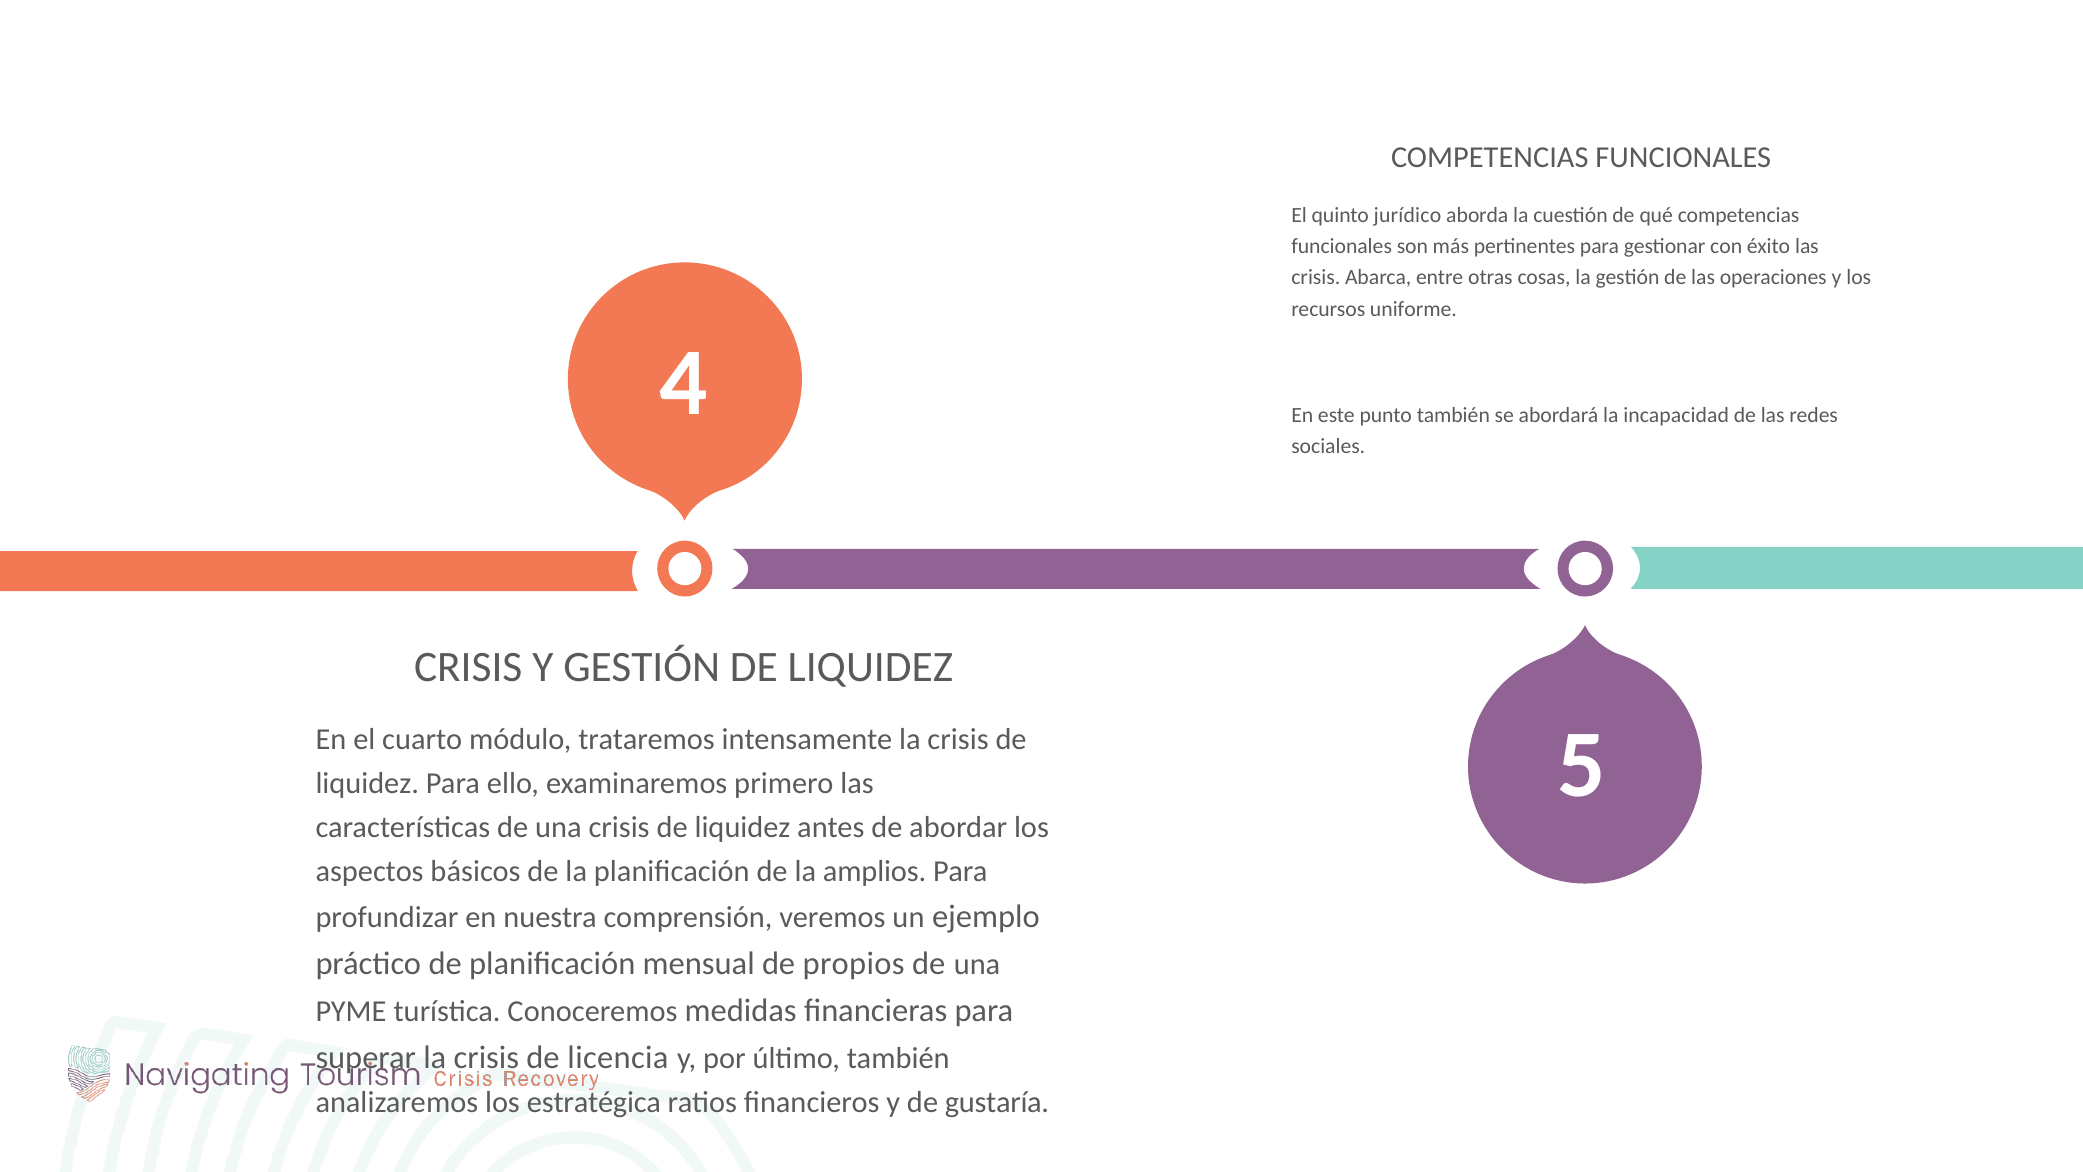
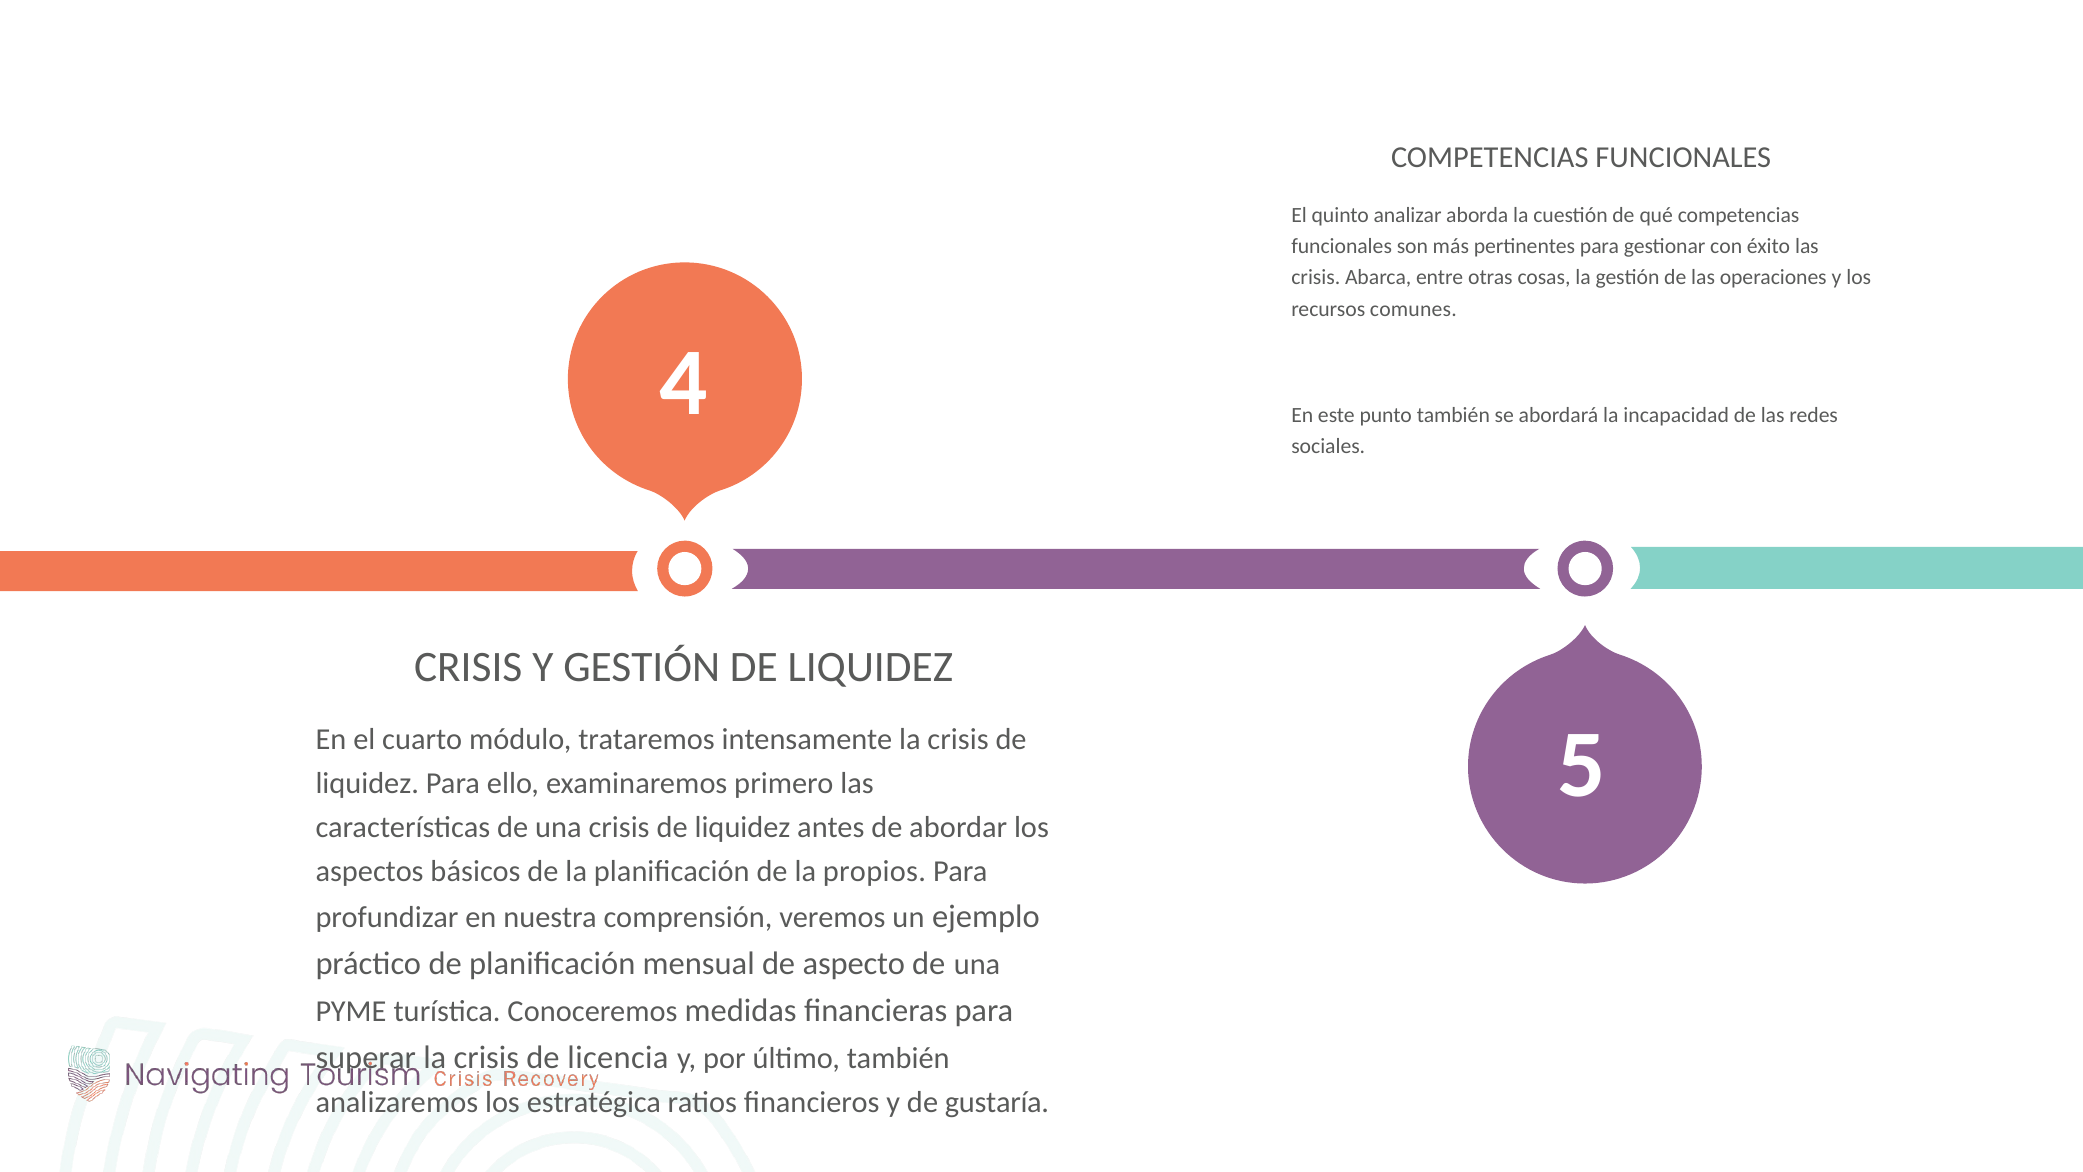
jurídico: jurídico -> analizar
uniforme: uniforme -> comunes
amplios: amplios -> propios
propios: propios -> aspecto
